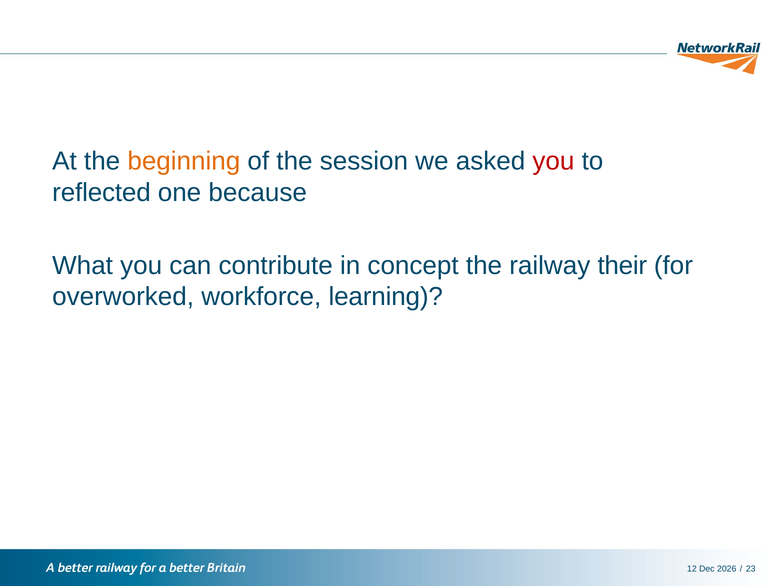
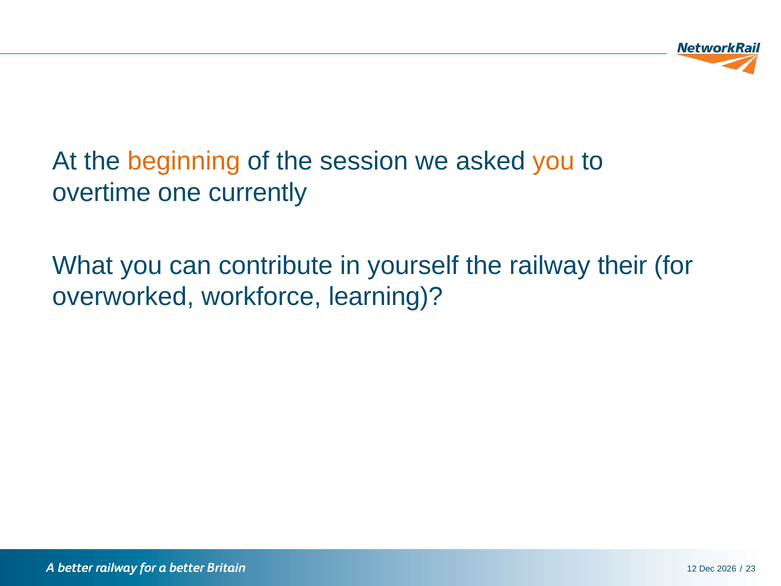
you at (553, 161) colour: red -> orange
reflected: reflected -> overtime
because: because -> currently
concept: concept -> yourself
